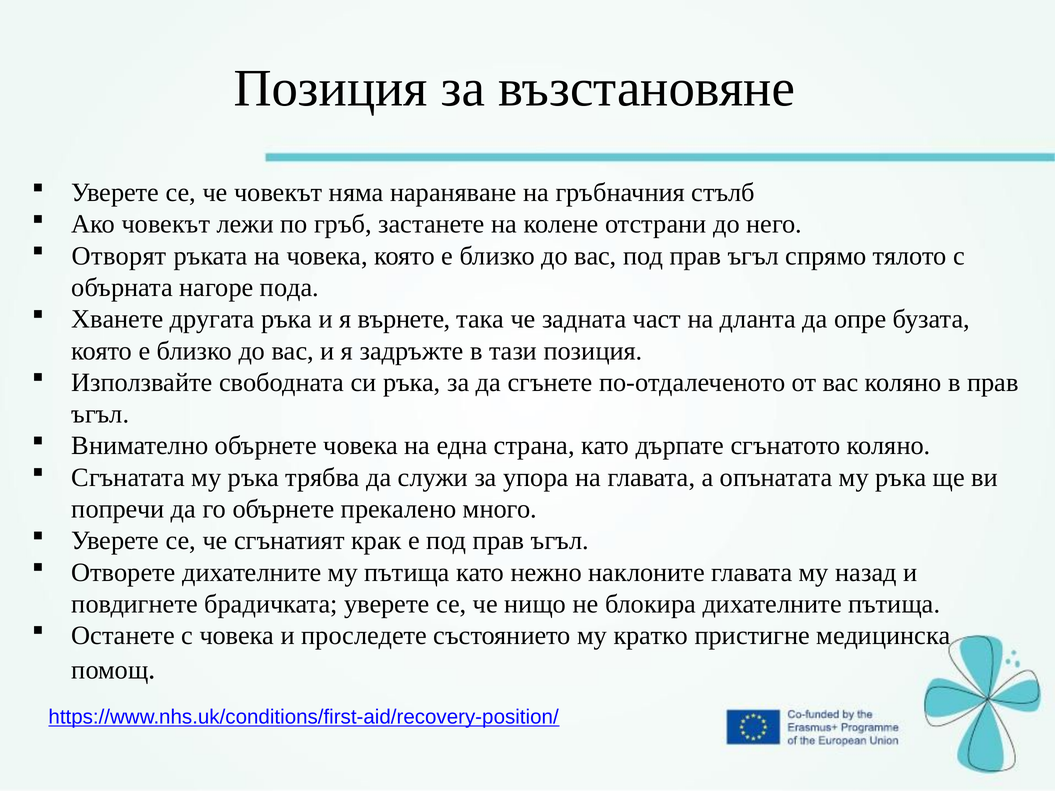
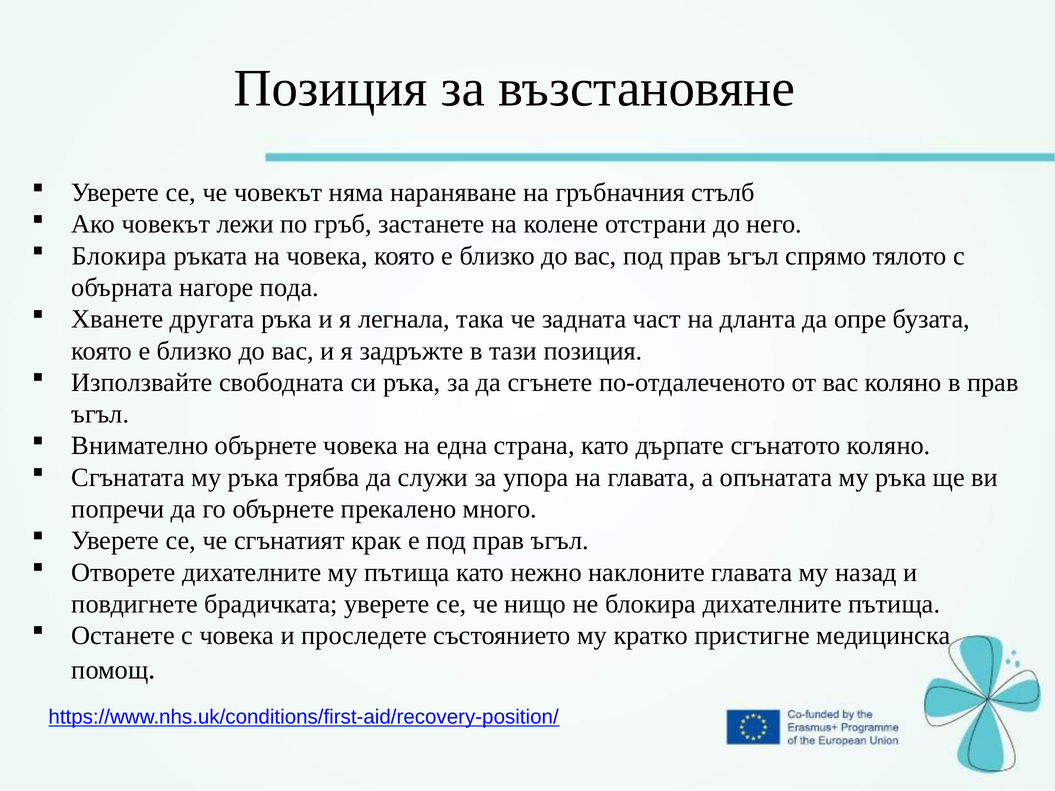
Отворят at (119, 256): Отворят -> Блокира
върнете: върнете -> легнала
